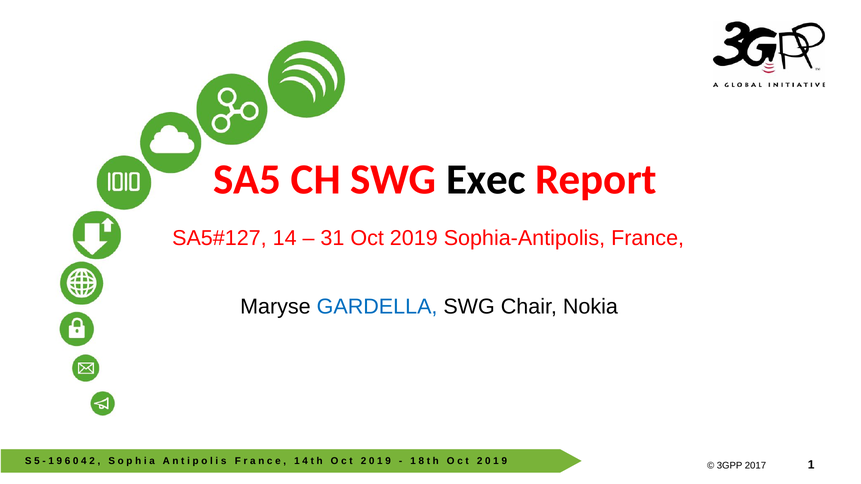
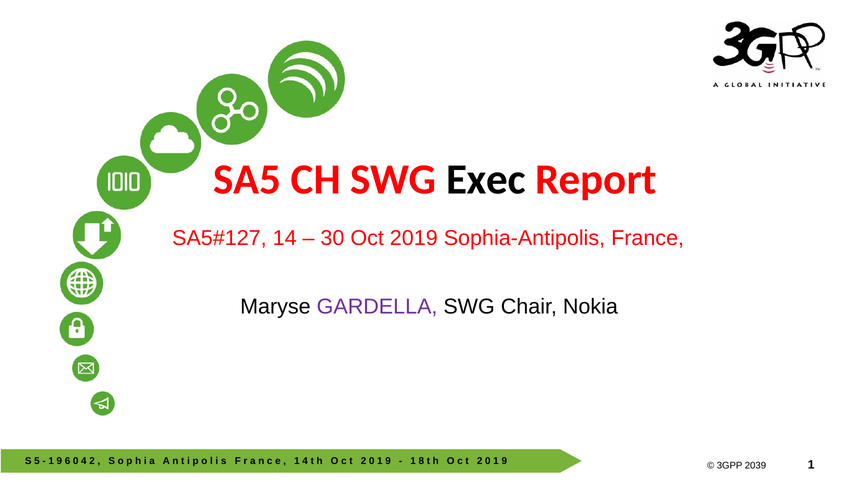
31: 31 -> 30
GARDELLA colour: blue -> purple
2017: 2017 -> 2039
